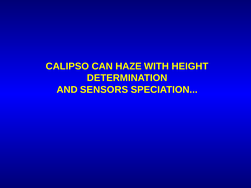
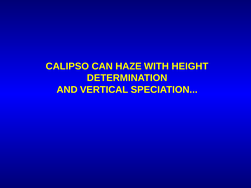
SENSORS: SENSORS -> VERTICAL
